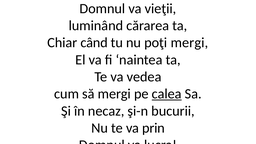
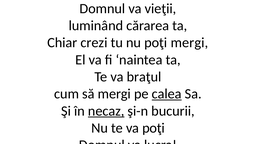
când: când -> crezi
vedea: vedea -> braţul
necaz underline: none -> present
va prin: prin -> poţi
